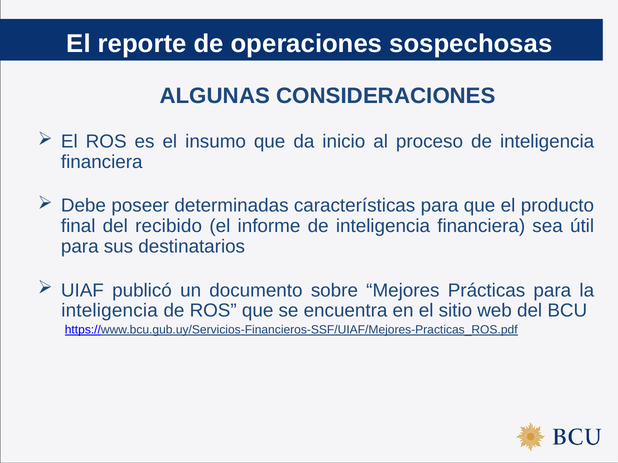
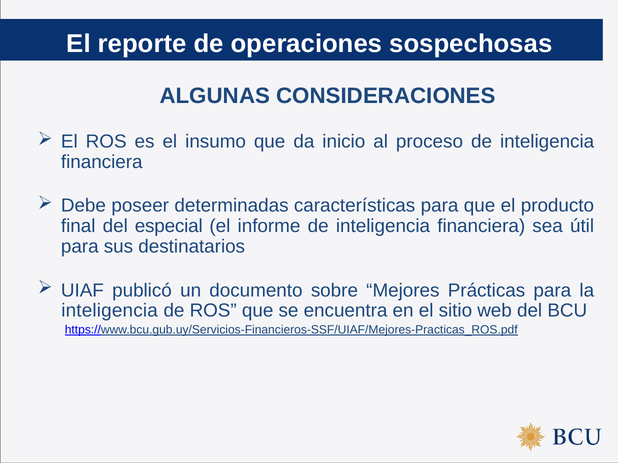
recibido: recibido -> especial
